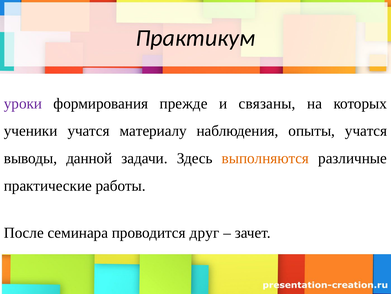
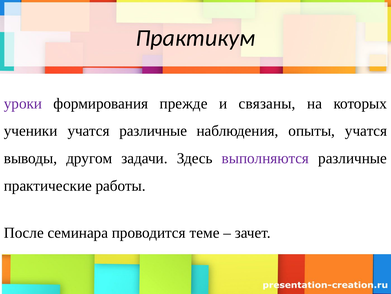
учатся материалу: материалу -> различные
данной: данной -> другом
выполняются colour: orange -> purple
друг: друг -> теме
